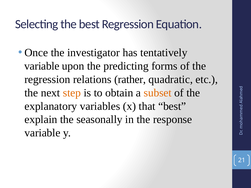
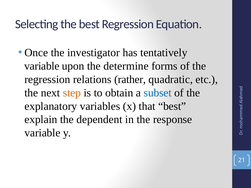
predicting: predicting -> determine
subset colour: orange -> blue
seasonally: seasonally -> dependent
